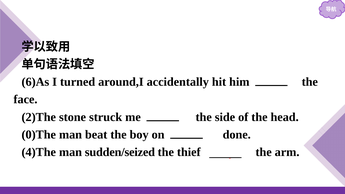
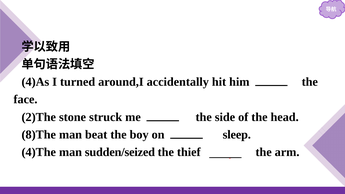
6)As: 6)As -> 4)As
0)The: 0)The -> 8)The
done: done -> sleep
